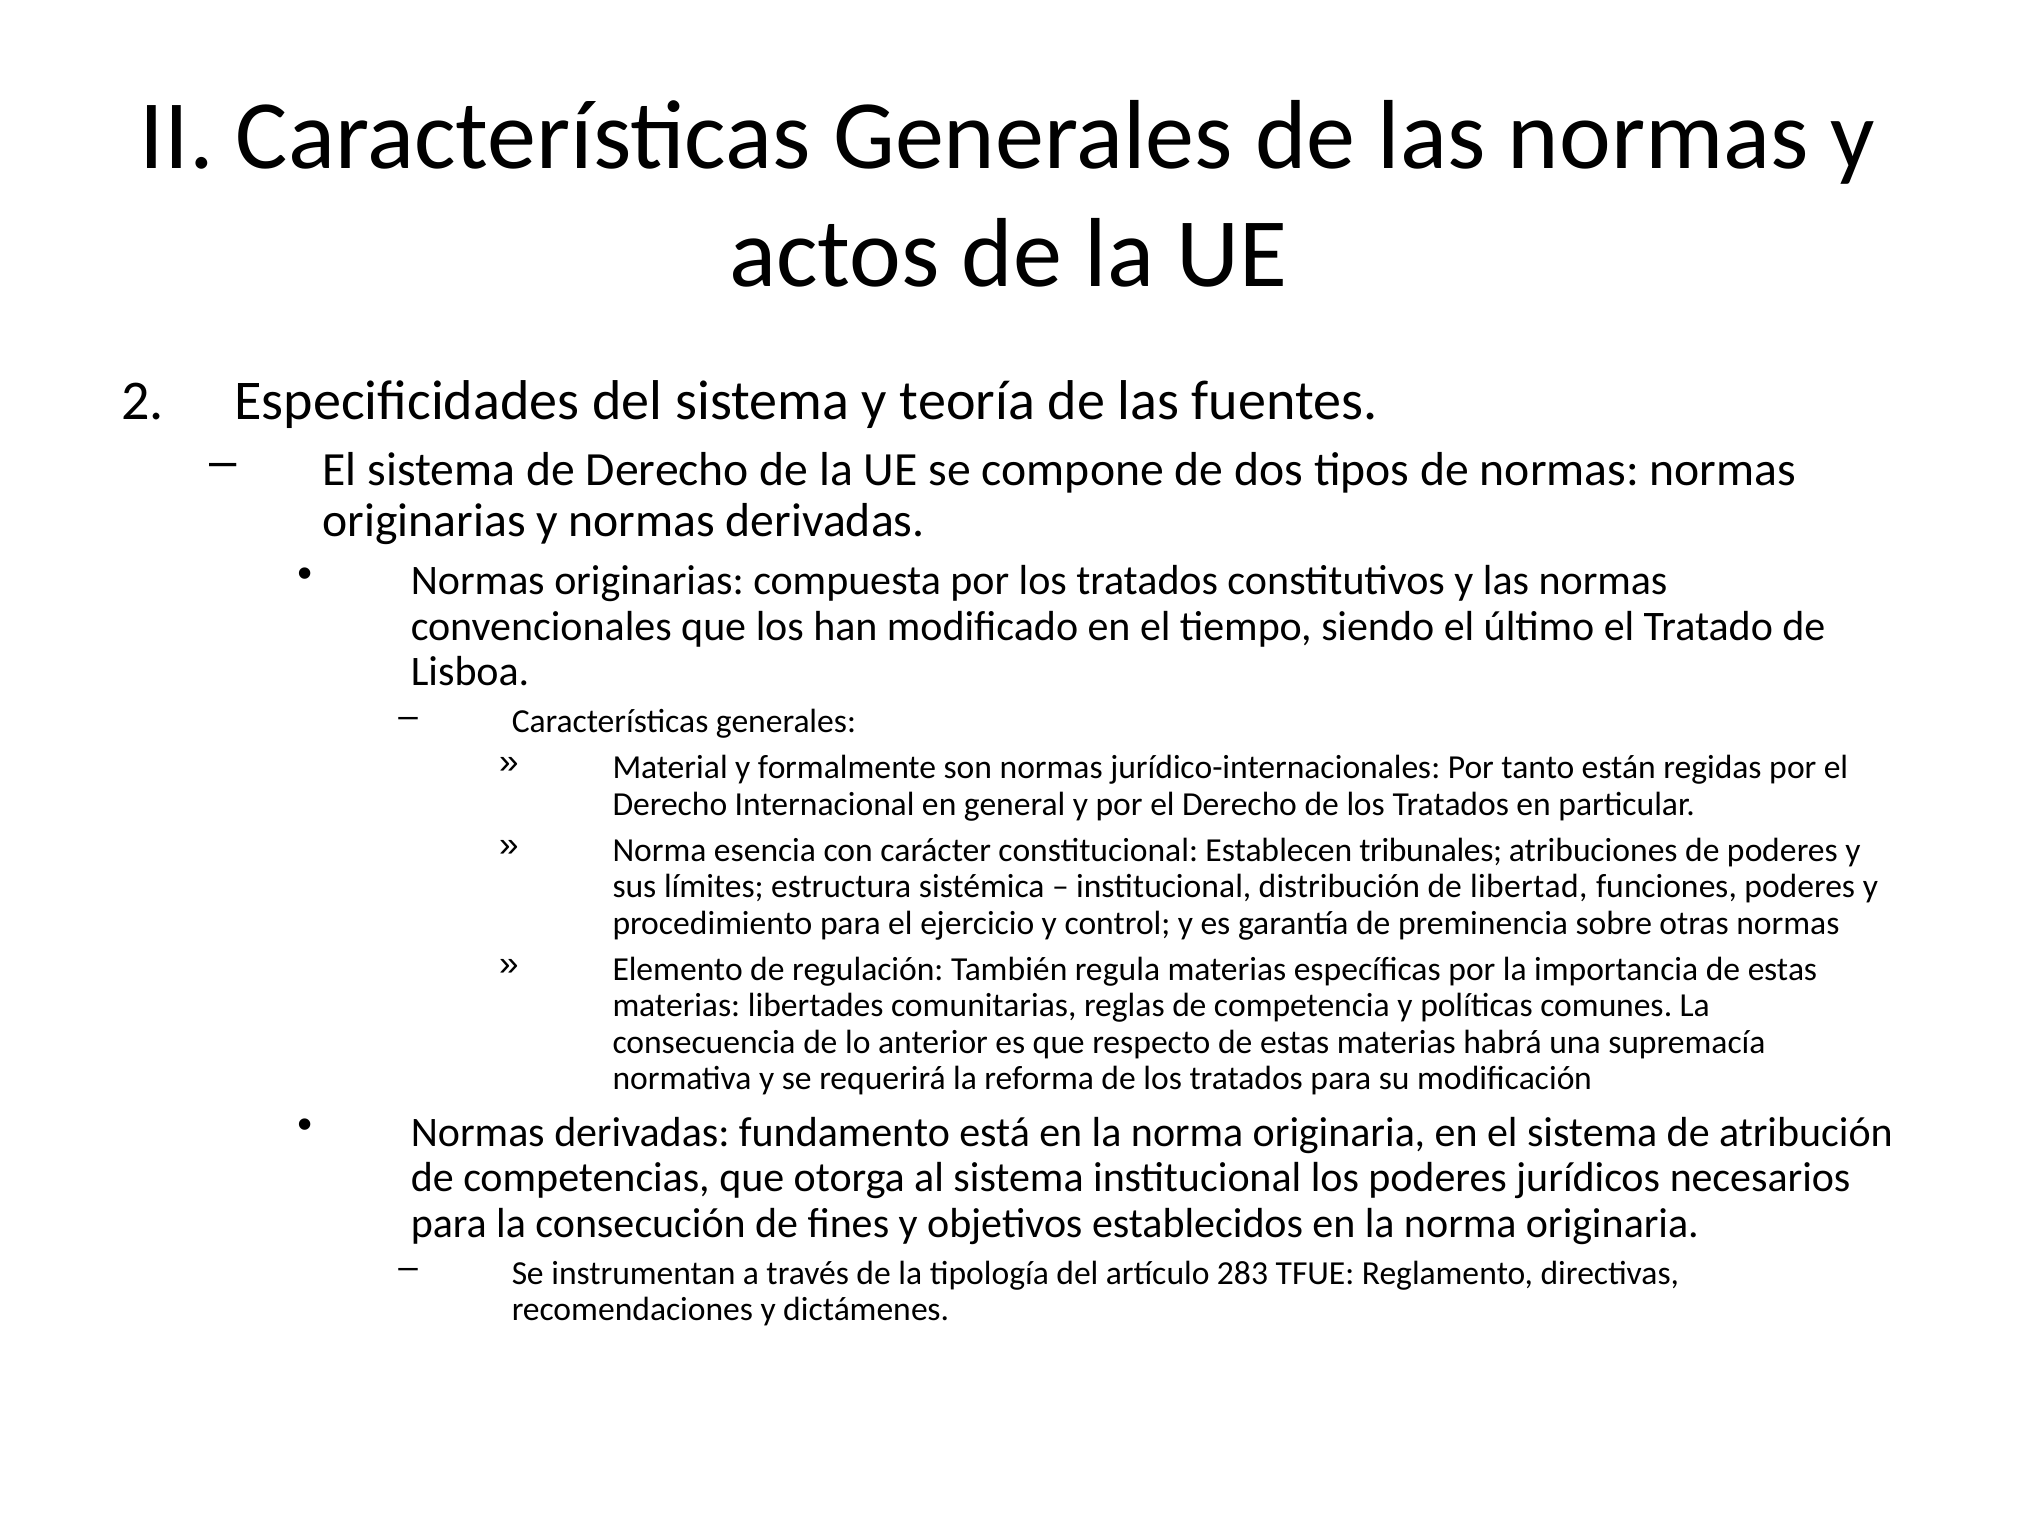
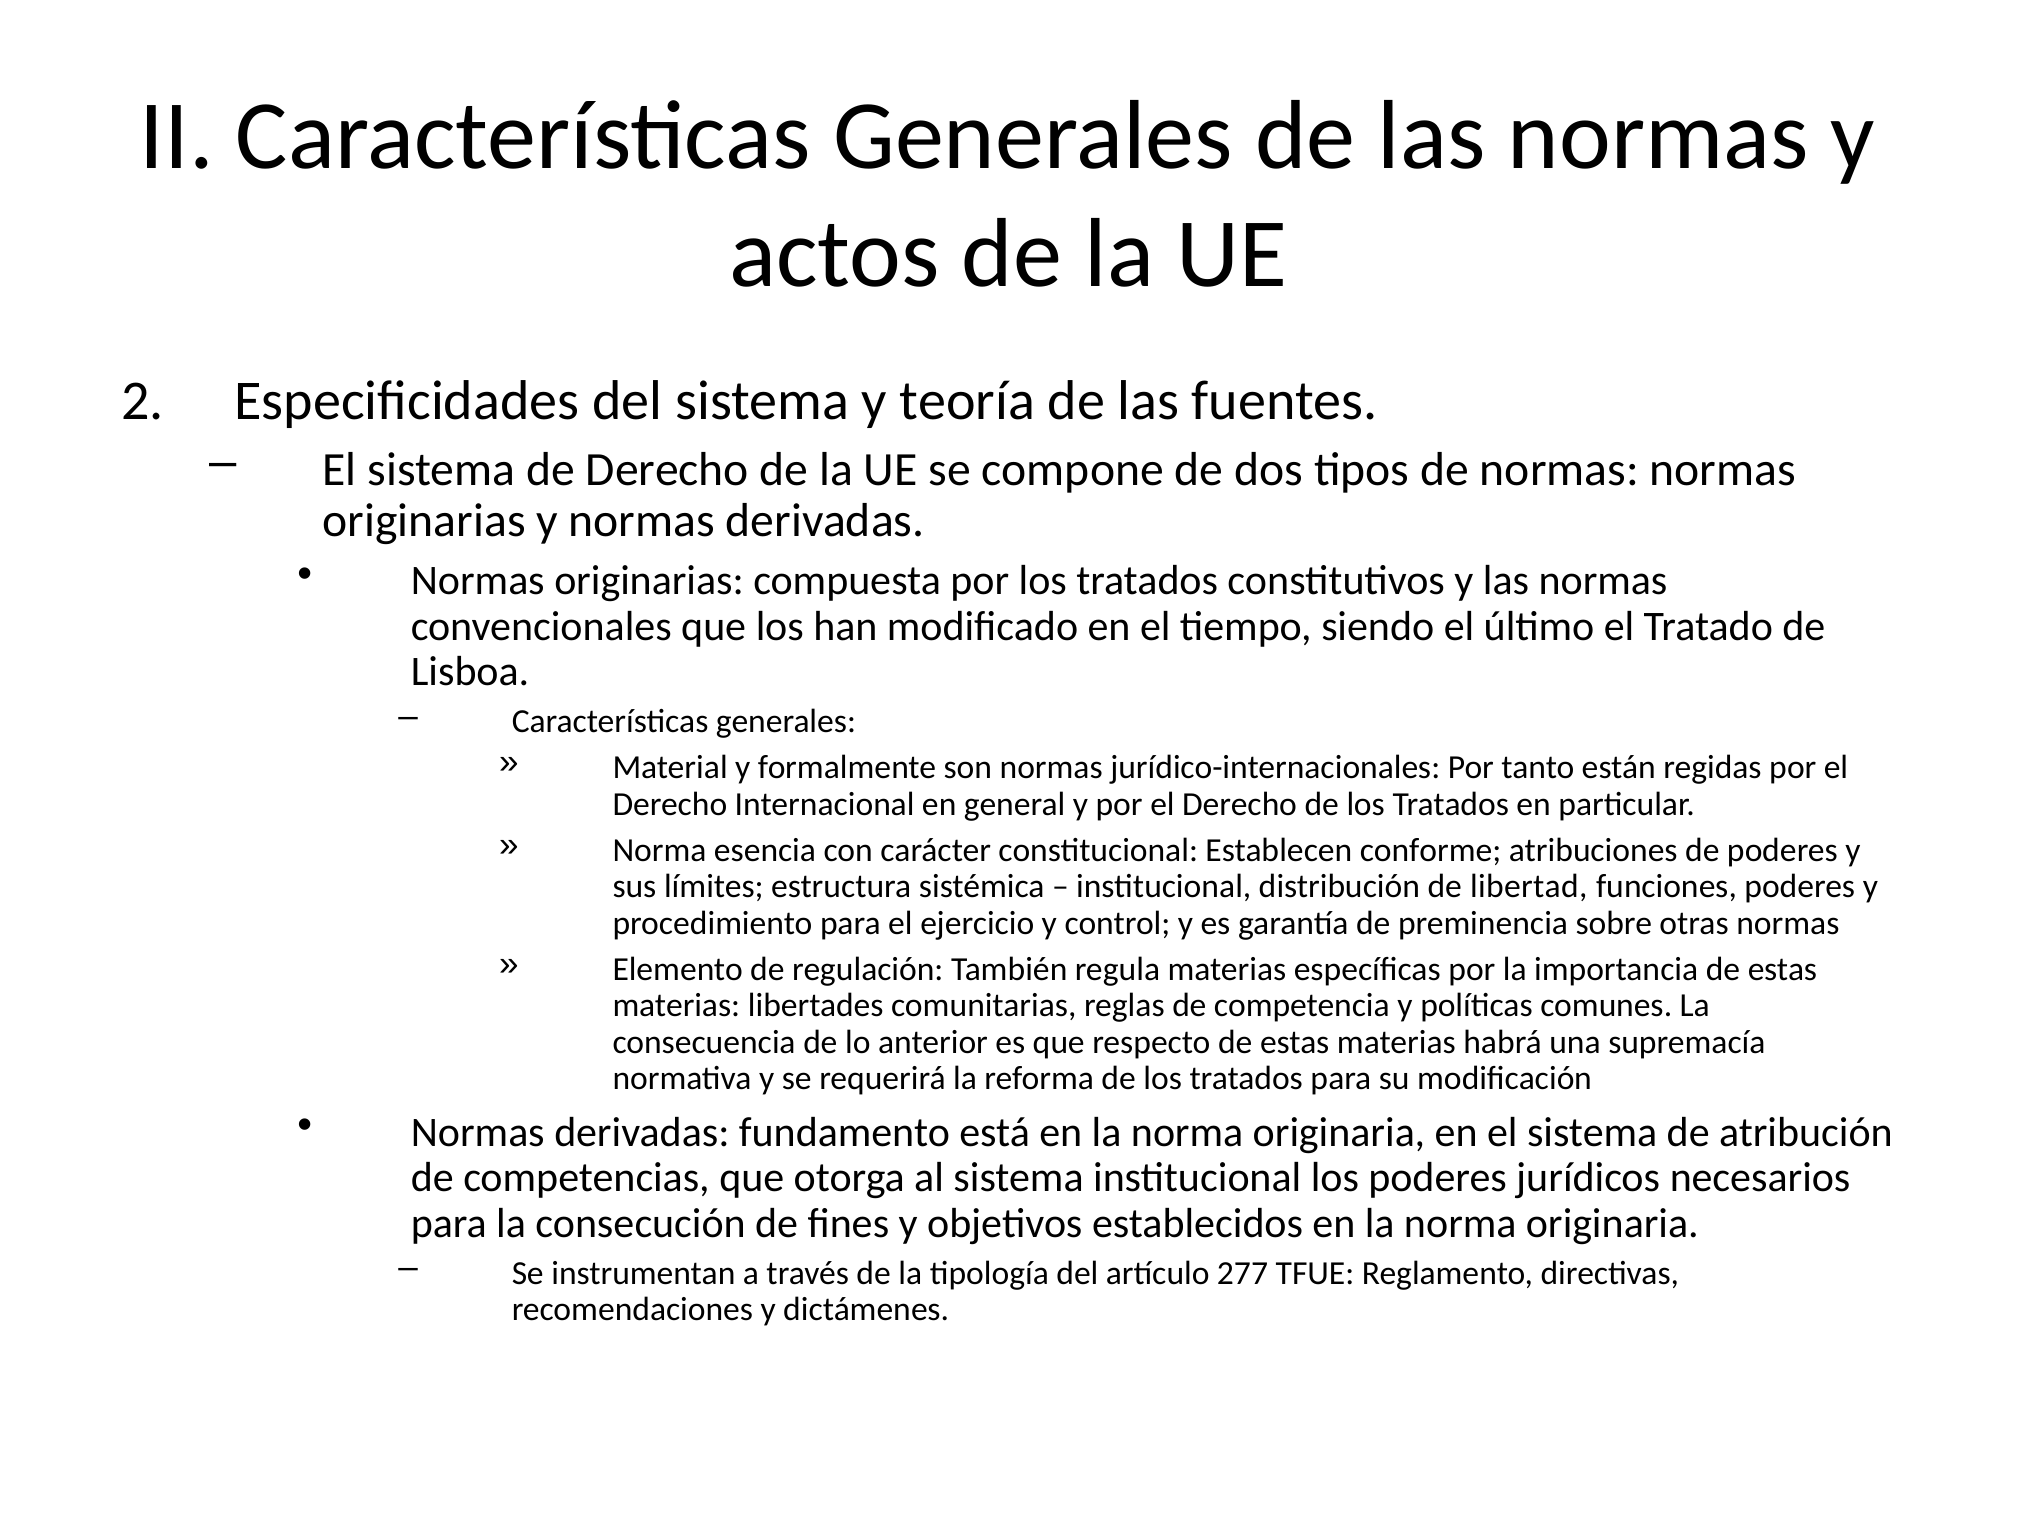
tribunales: tribunales -> conforme
283: 283 -> 277
